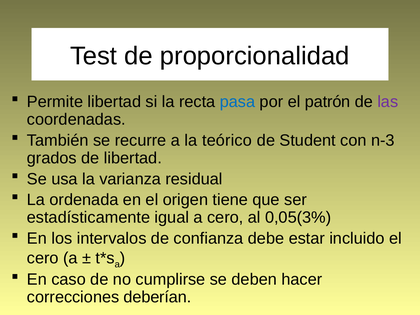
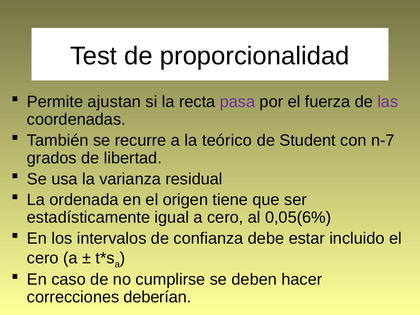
Permite libertad: libertad -> ajustan
pasa colour: blue -> purple
patrón: patrón -> fuerza
n-3: n-3 -> n-7
0,05(3%: 0,05(3% -> 0,05(6%
